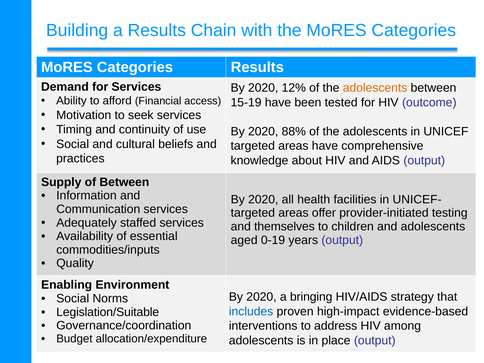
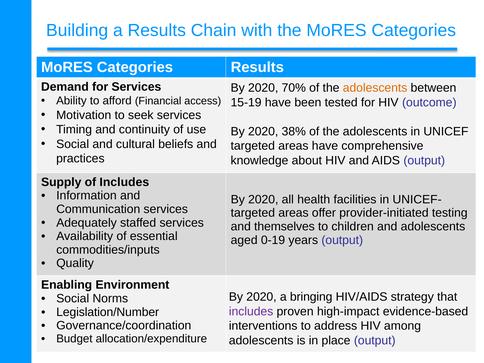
12%: 12% -> 70%
88%: 88% -> 38%
of Between: Between -> Includes
includes at (251, 311) colour: blue -> purple
Legislation/Suitable: Legislation/Suitable -> Legislation/Number
